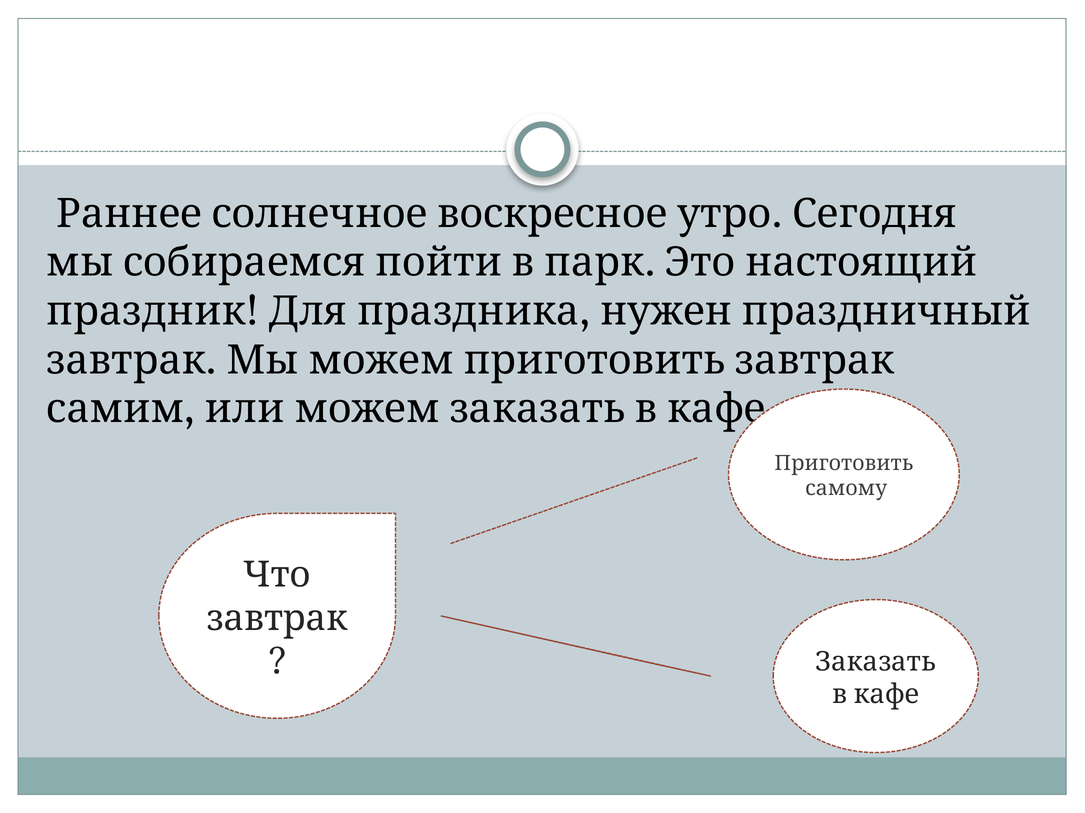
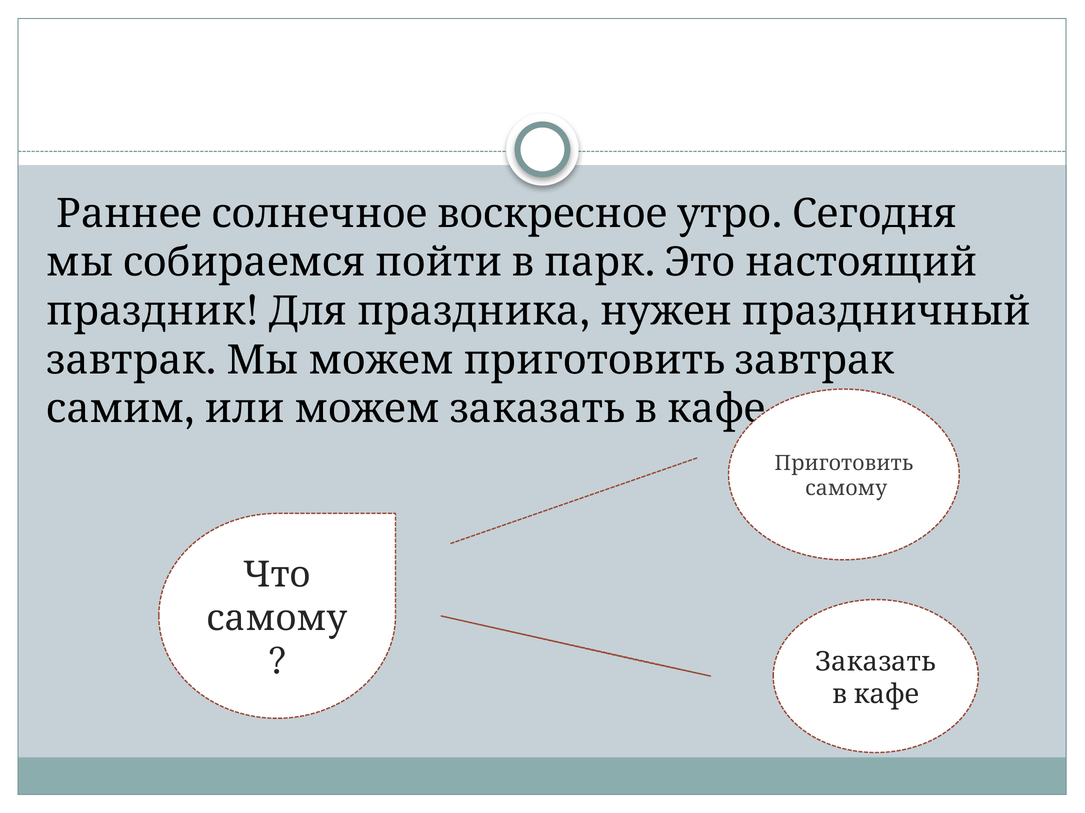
завтрак at (277, 619): завтрак -> самому
